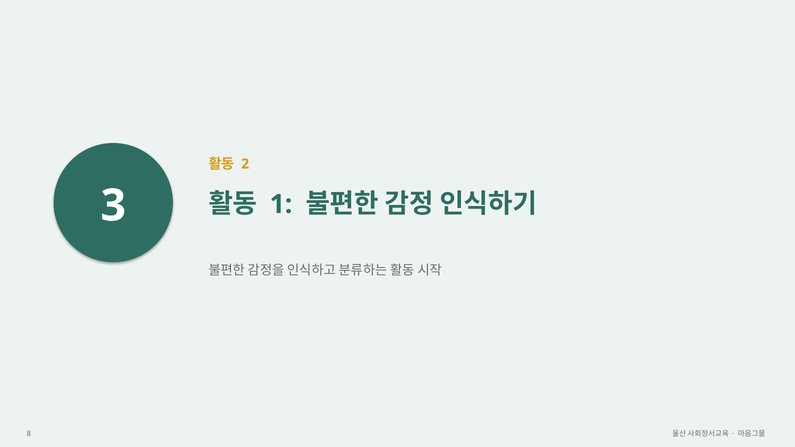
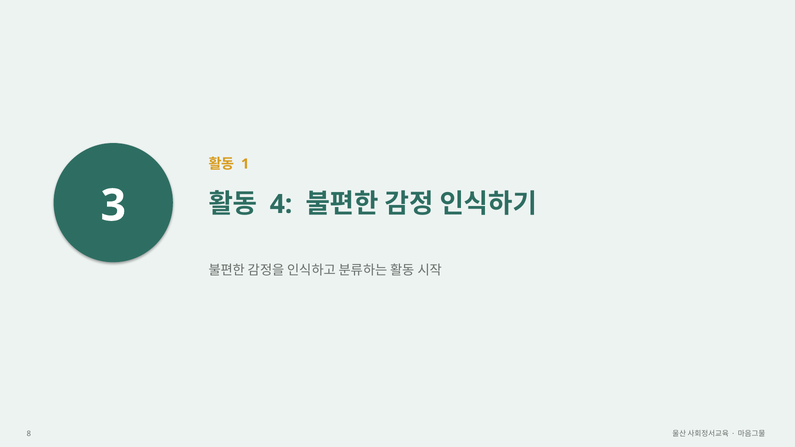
2: 2 -> 1
1: 1 -> 4
